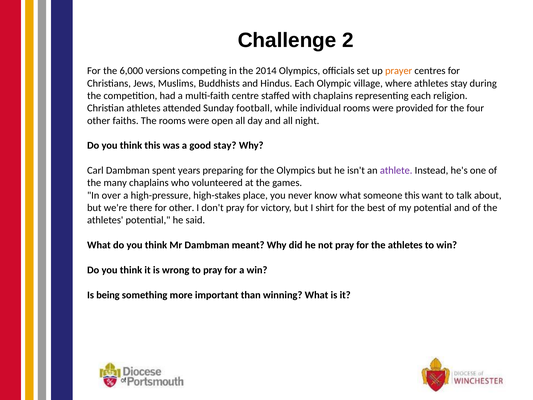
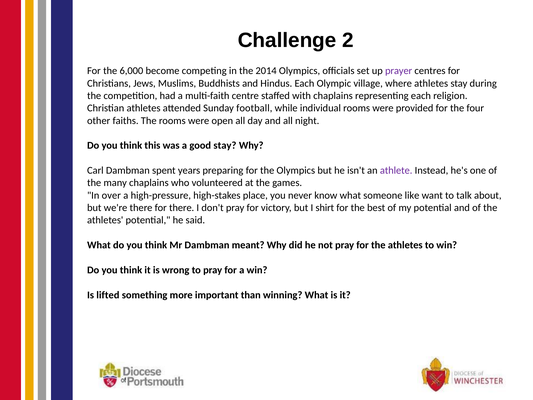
versions: versions -> become
prayer colour: orange -> purple
someone this: this -> like
for other: other -> there
being: being -> lifted
